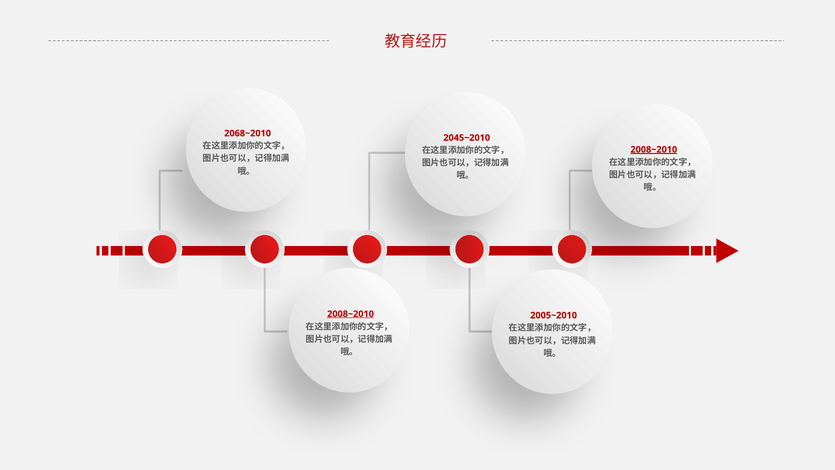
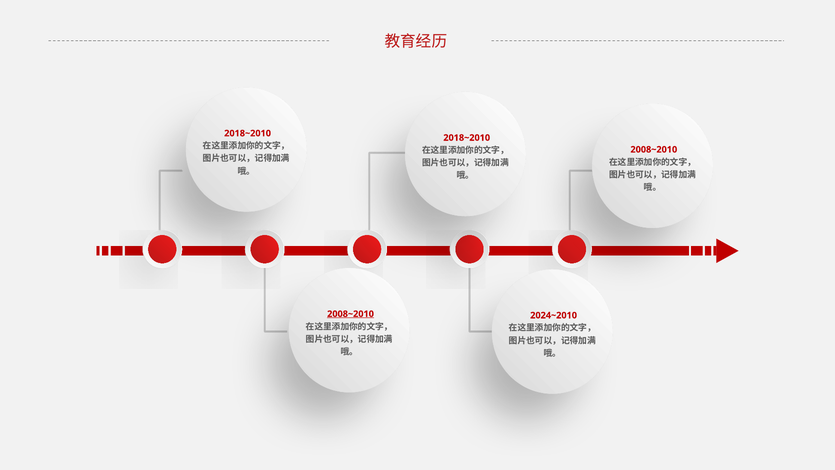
2068~2010 at (248, 133): 2068~2010 -> 2018~2010
2045~2010 at (467, 138): 2045~2010 -> 2018~2010
2008~2010 at (654, 149) underline: present -> none
2005~2010: 2005~2010 -> 2024~2010
